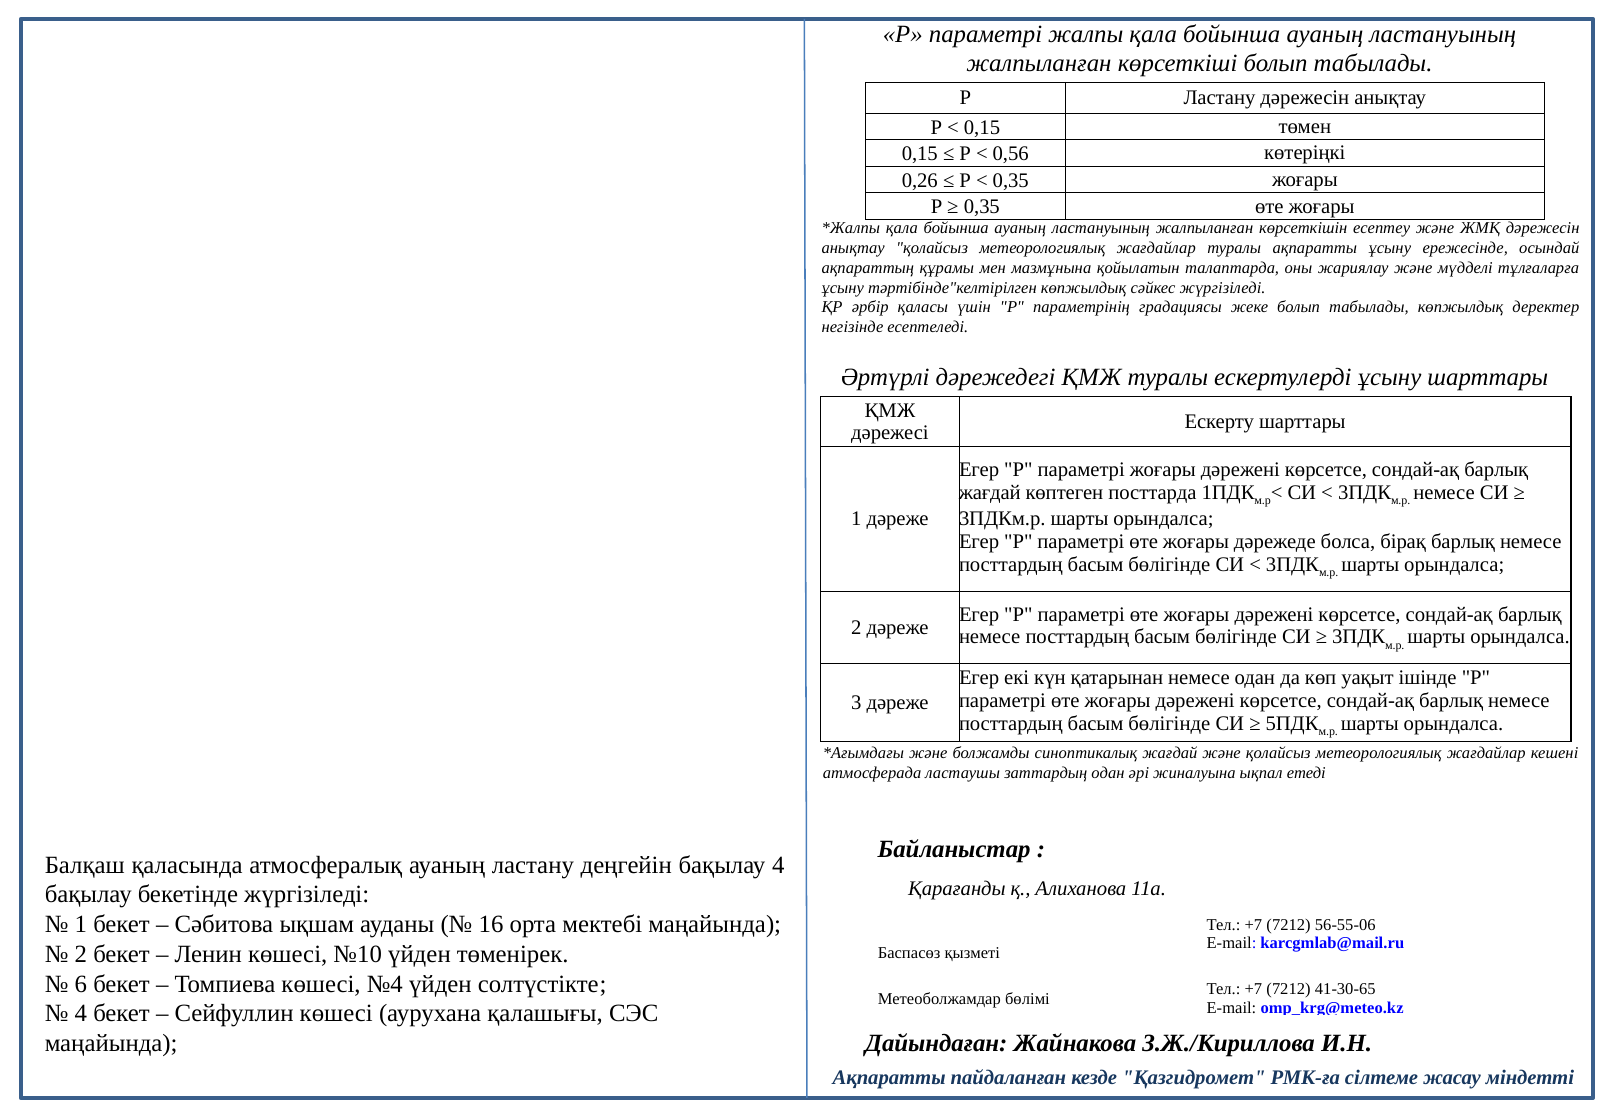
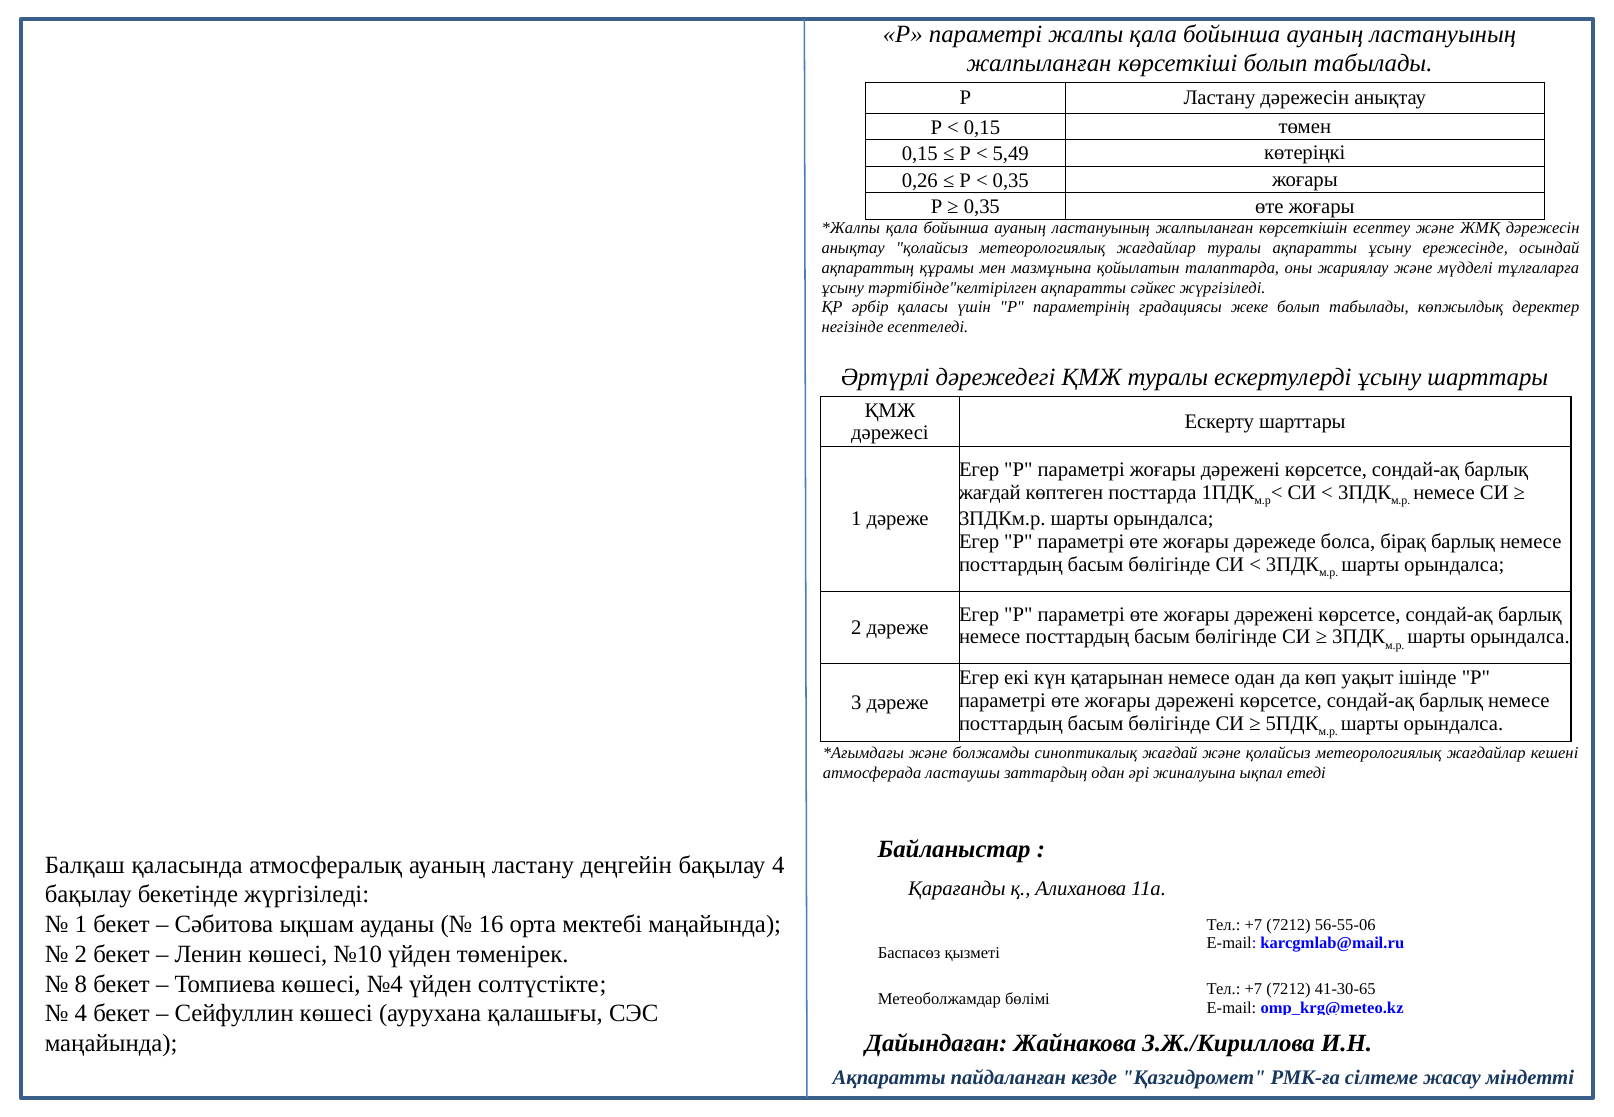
0,56: 0,56 -> 5,49
тәртібінде"келтірілген көпжылдық: көпжылдық -> ақпаратты
6: 6 -> 8
